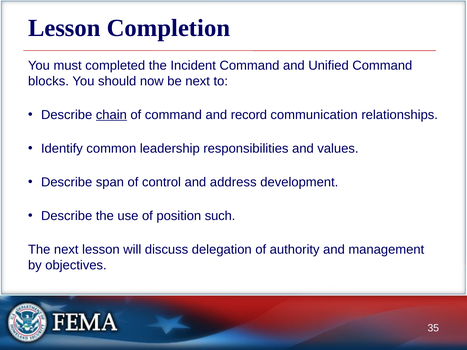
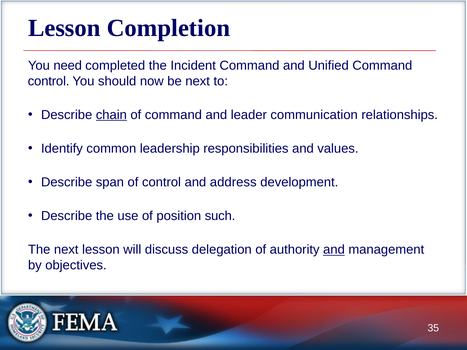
must: must -> need
blocks at (49, 81): blocks -> control
record: record -> leader
and at (334, 250) underline: none -> present
